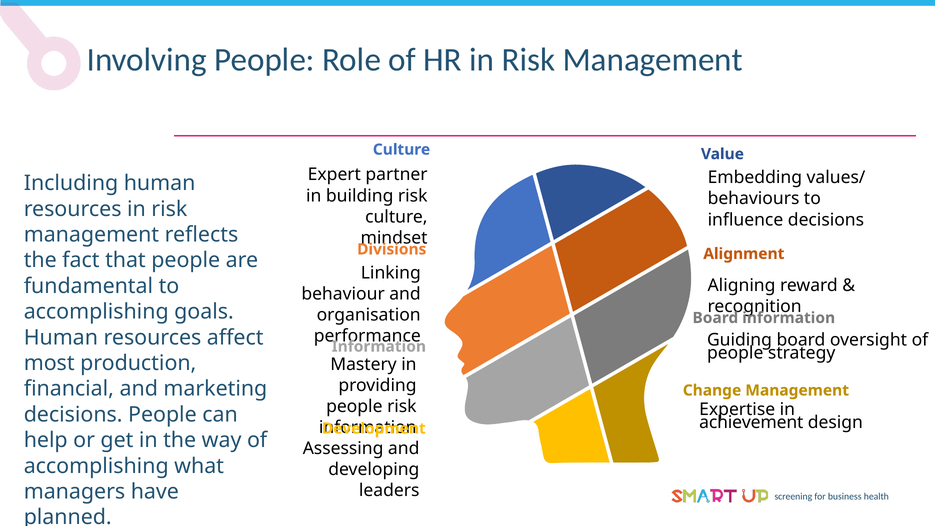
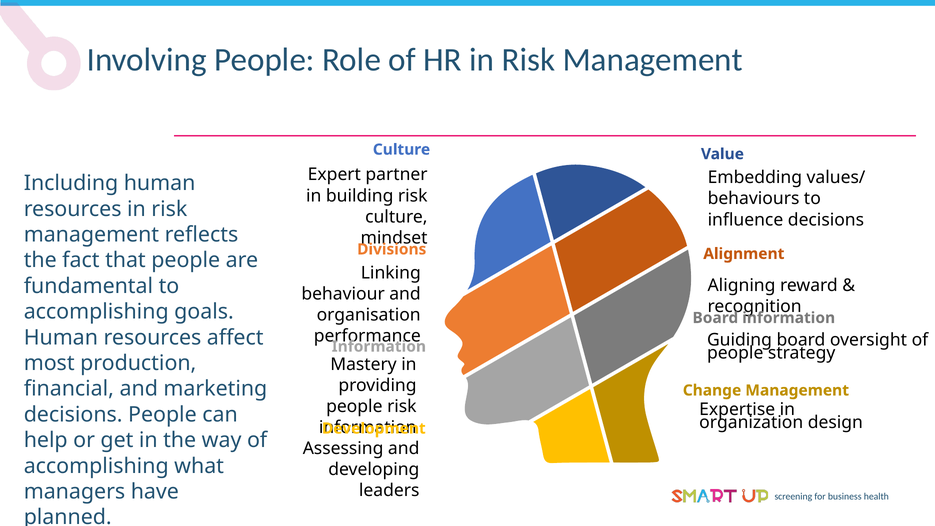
achievement: achievement -> organization
